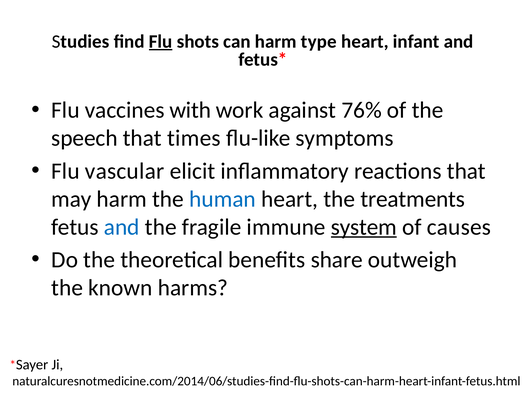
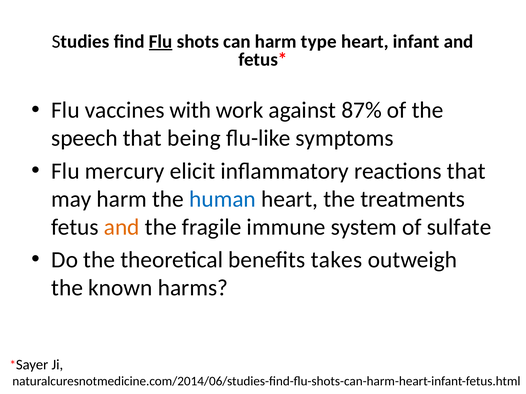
76%: 76% -> 87%
times: times -> being
vascular: vascular -> mercury
and at (122, 227) colour: blue -> orange
system underline: present -> none
causes: causes -> sulfate
share: share -> takes
